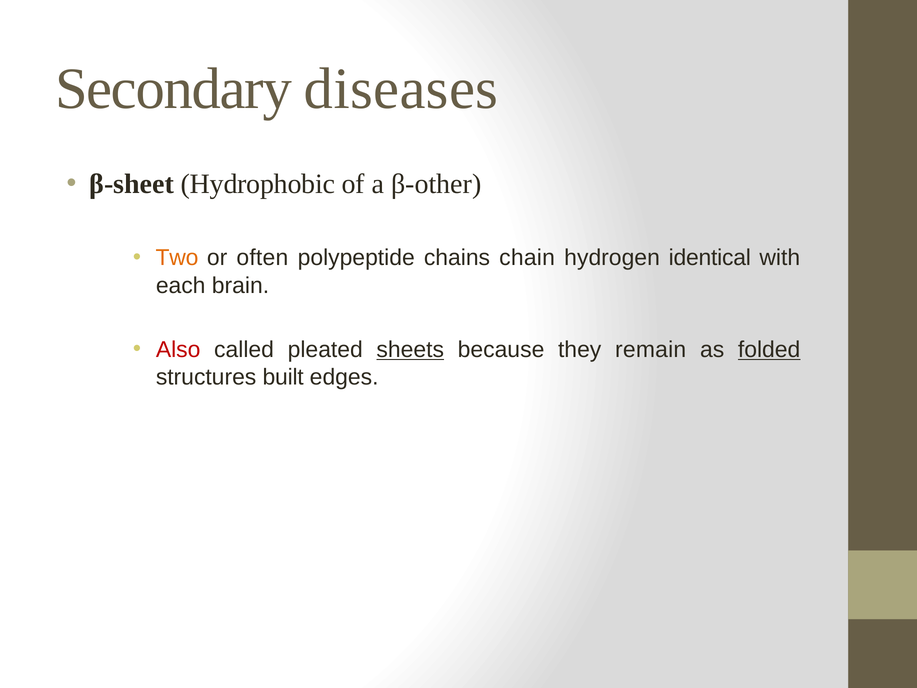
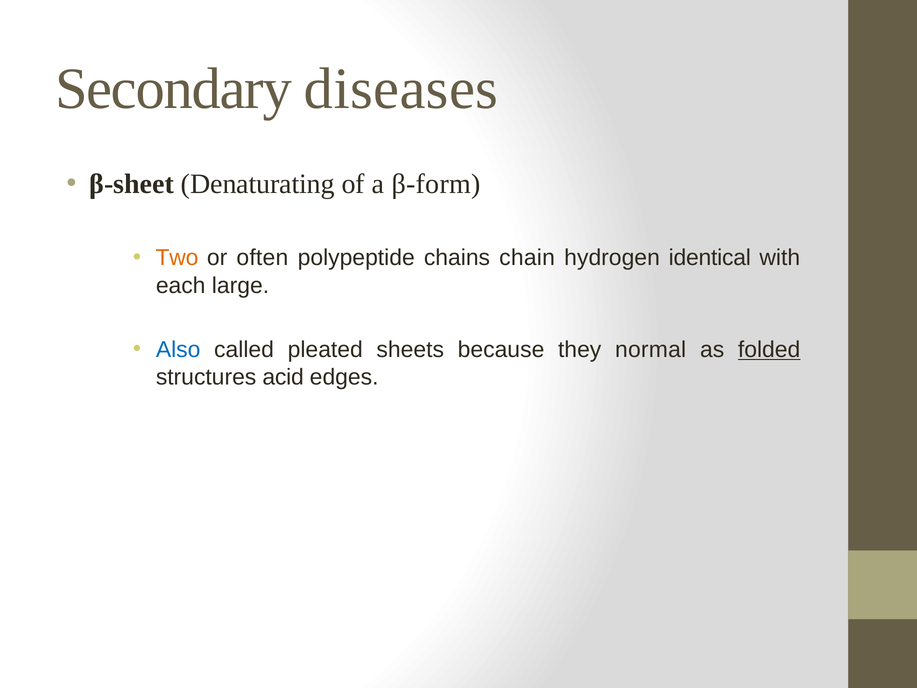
Hydrophobic: Hydrophobic -> Denaturating
β-other: β-other -> β-form
brain: brain -> large
Also colour: red -> blue
sheets underline: present -> none
remain: remain -> normal
built: built -> acid
